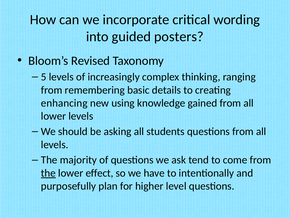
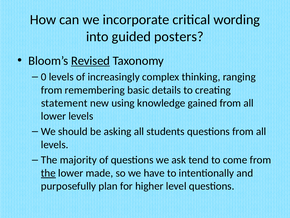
Revised underline: none -> present
5: 5 -> 0
enhancing: enhancing -> statement
effect: effect -> made
